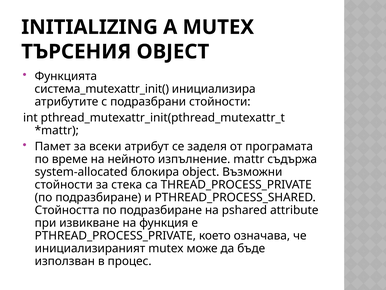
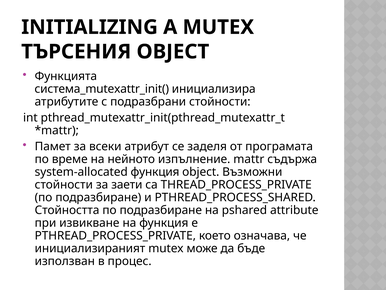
system-allocated блокира: блокира -> функция
стека: стека -> заети
